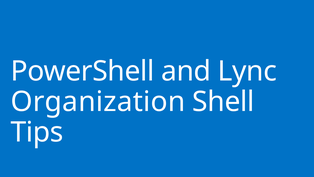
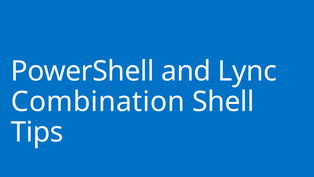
Organization: Organization -> Combination
